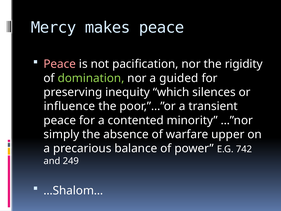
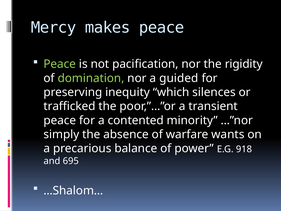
Peace at (60, 64) colour: pink -> light green
influence: influence -> trafficked
upper: upper -> wants
742: 742 -> 918
249: 249 -> 695
